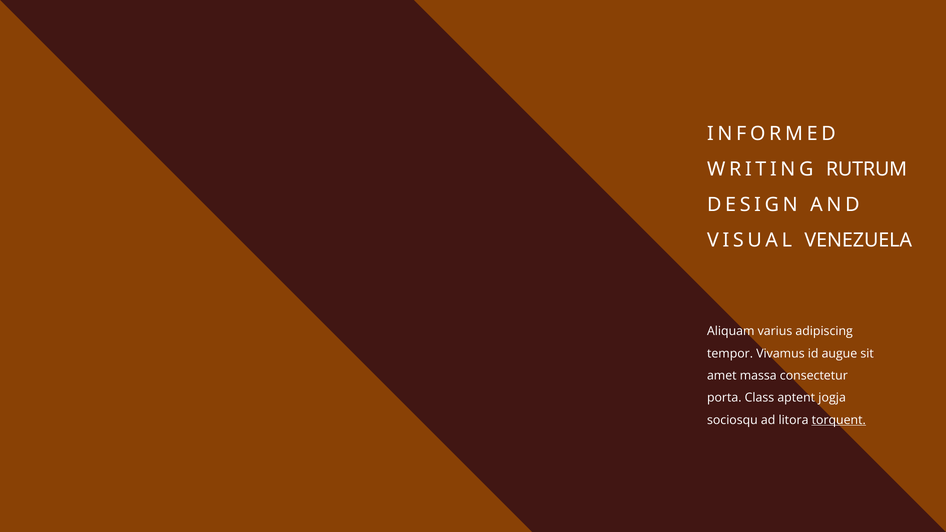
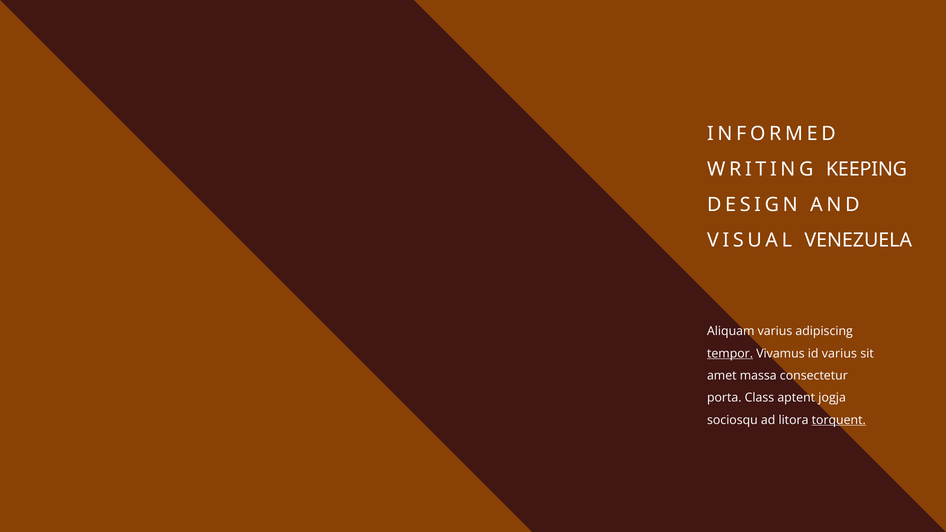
RUTRUM: RUTRUM -> KEEPING
tempor underline: none -> present
id augue: augue -> varius
